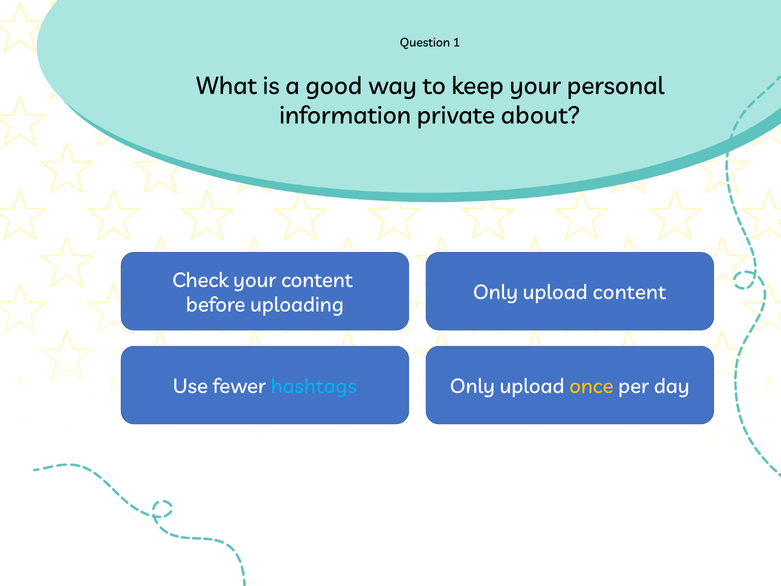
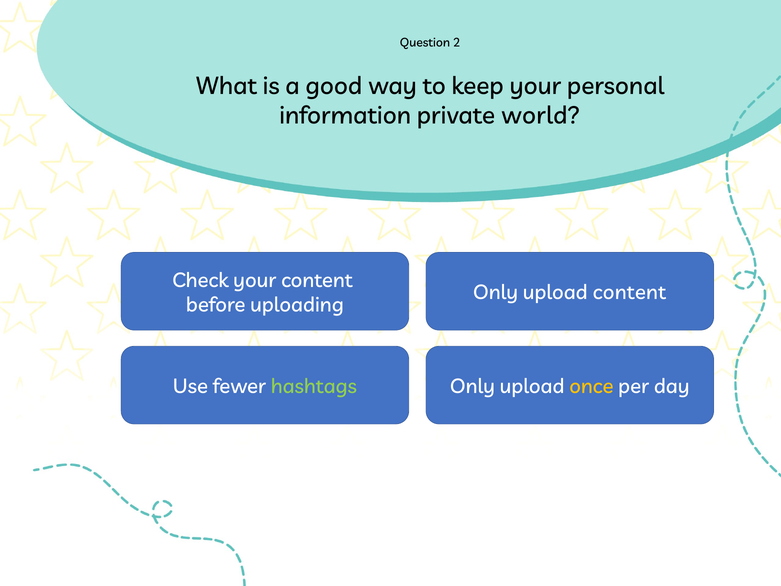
1: 1 -> 2
about: about -> world
hashtags colour: light blue -> light green
